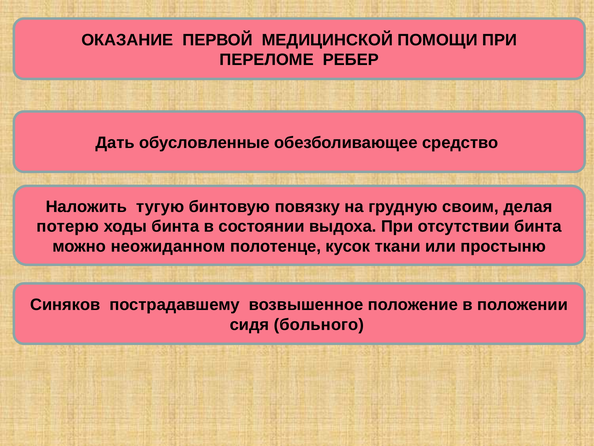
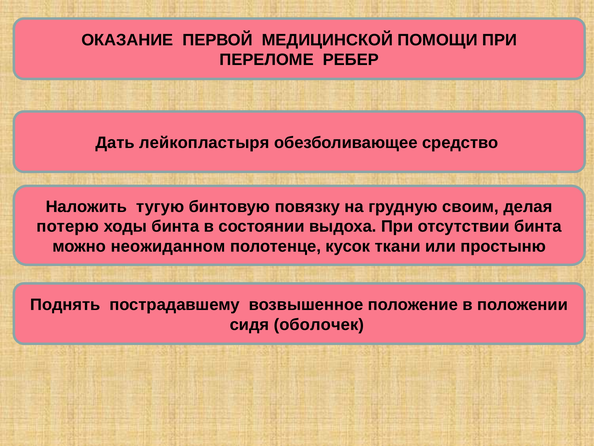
обусловленные: обусловленные -> лейкопластыря
Синяков: Синяков -> Поднять
больного: больного -> оболочек
